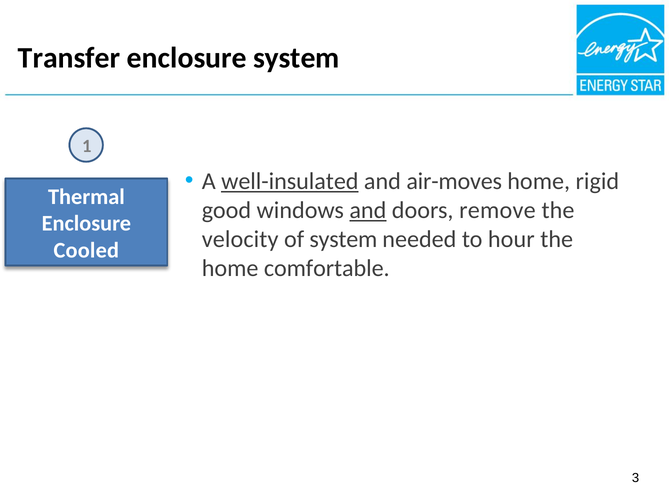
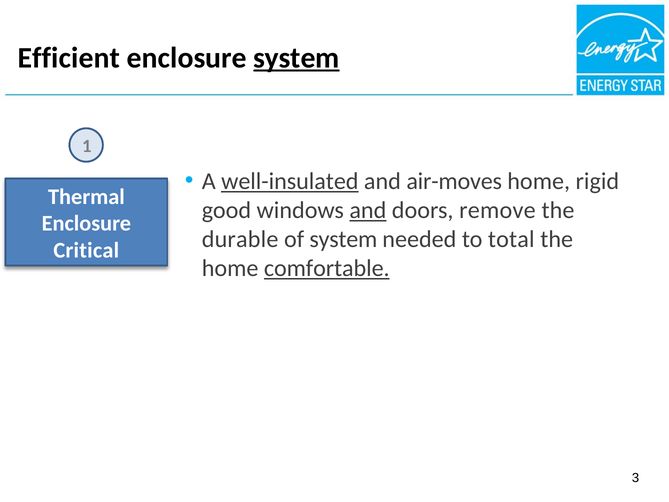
Transfer: Transfer -> Efficient
system at (296, 58) underline: none -> present
velocity: velocity -> durable
hour: hour -> total
Cooled: Cooled -> Critical
comfortable underline: none -> present
